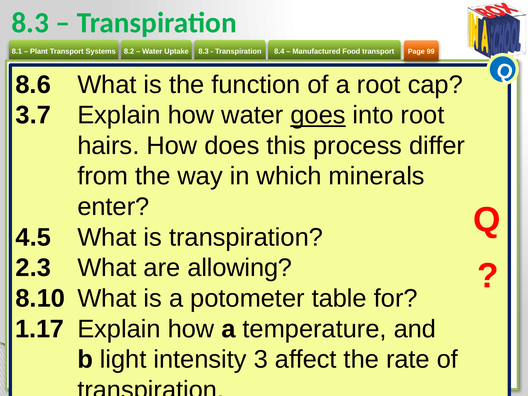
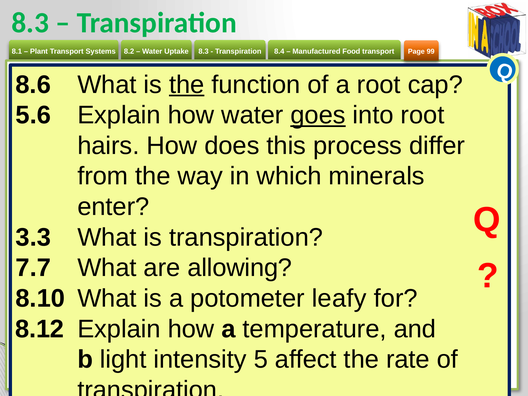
the at (187, 85) underline: none -> present
3.7: 3.7 -> 5.6
4.5: 4.5 -> 3.3
2.3: 2.3 -> 7.7
table: table -> leafy
1.17: 1.17 -> 8.12
3: 3 -> 5
